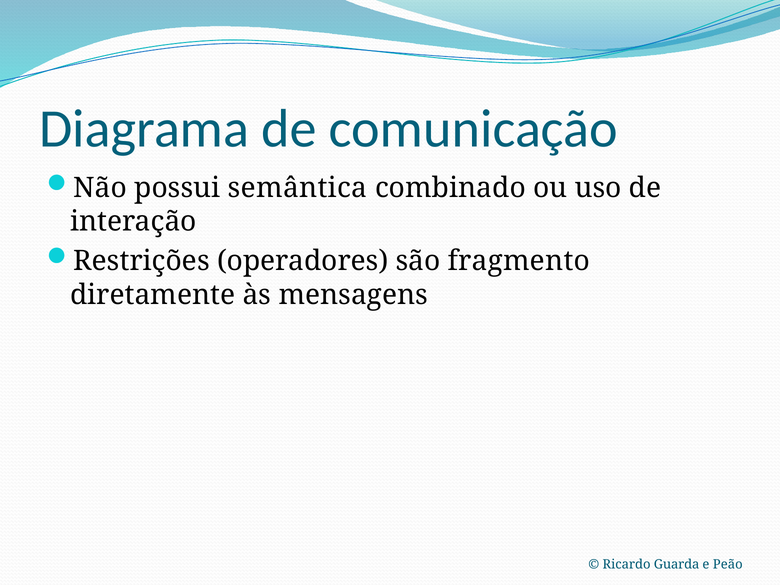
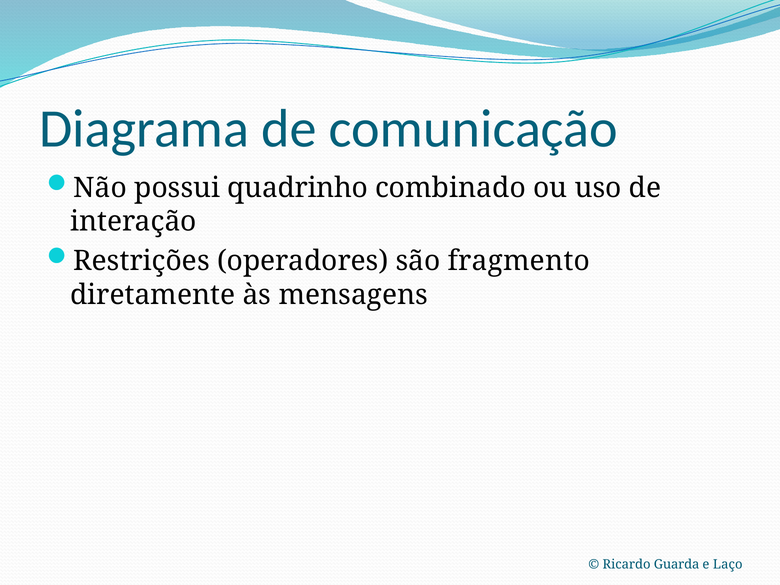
semântica: semântica -> quadrinho
Peão: Peão -> Laço
